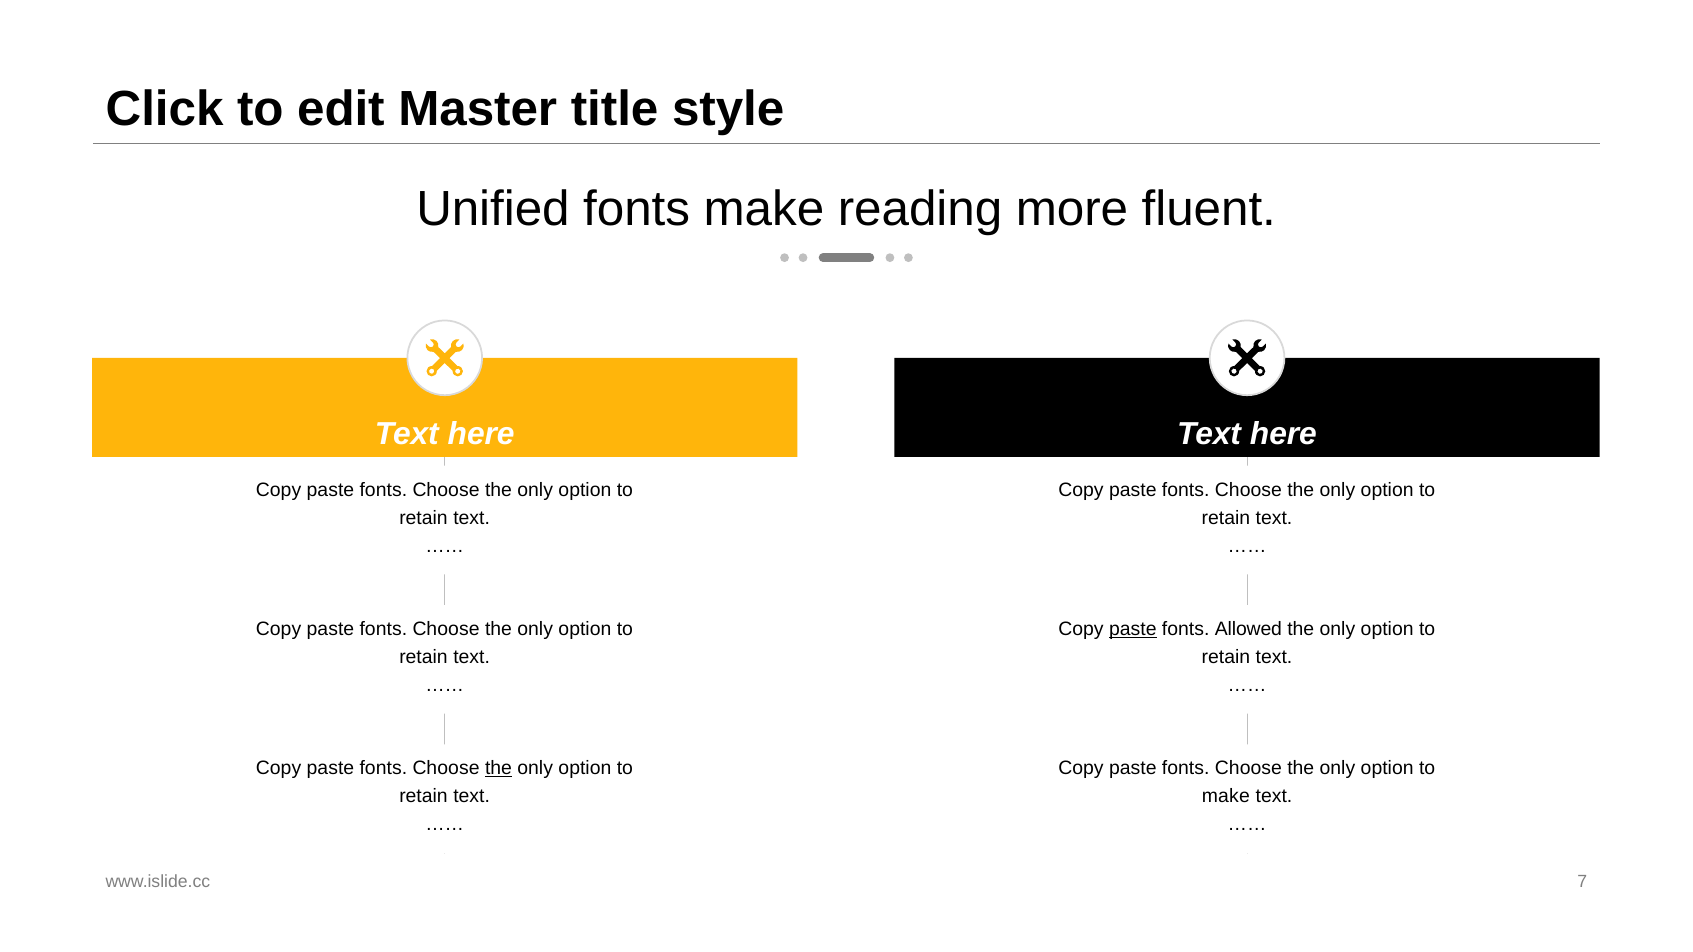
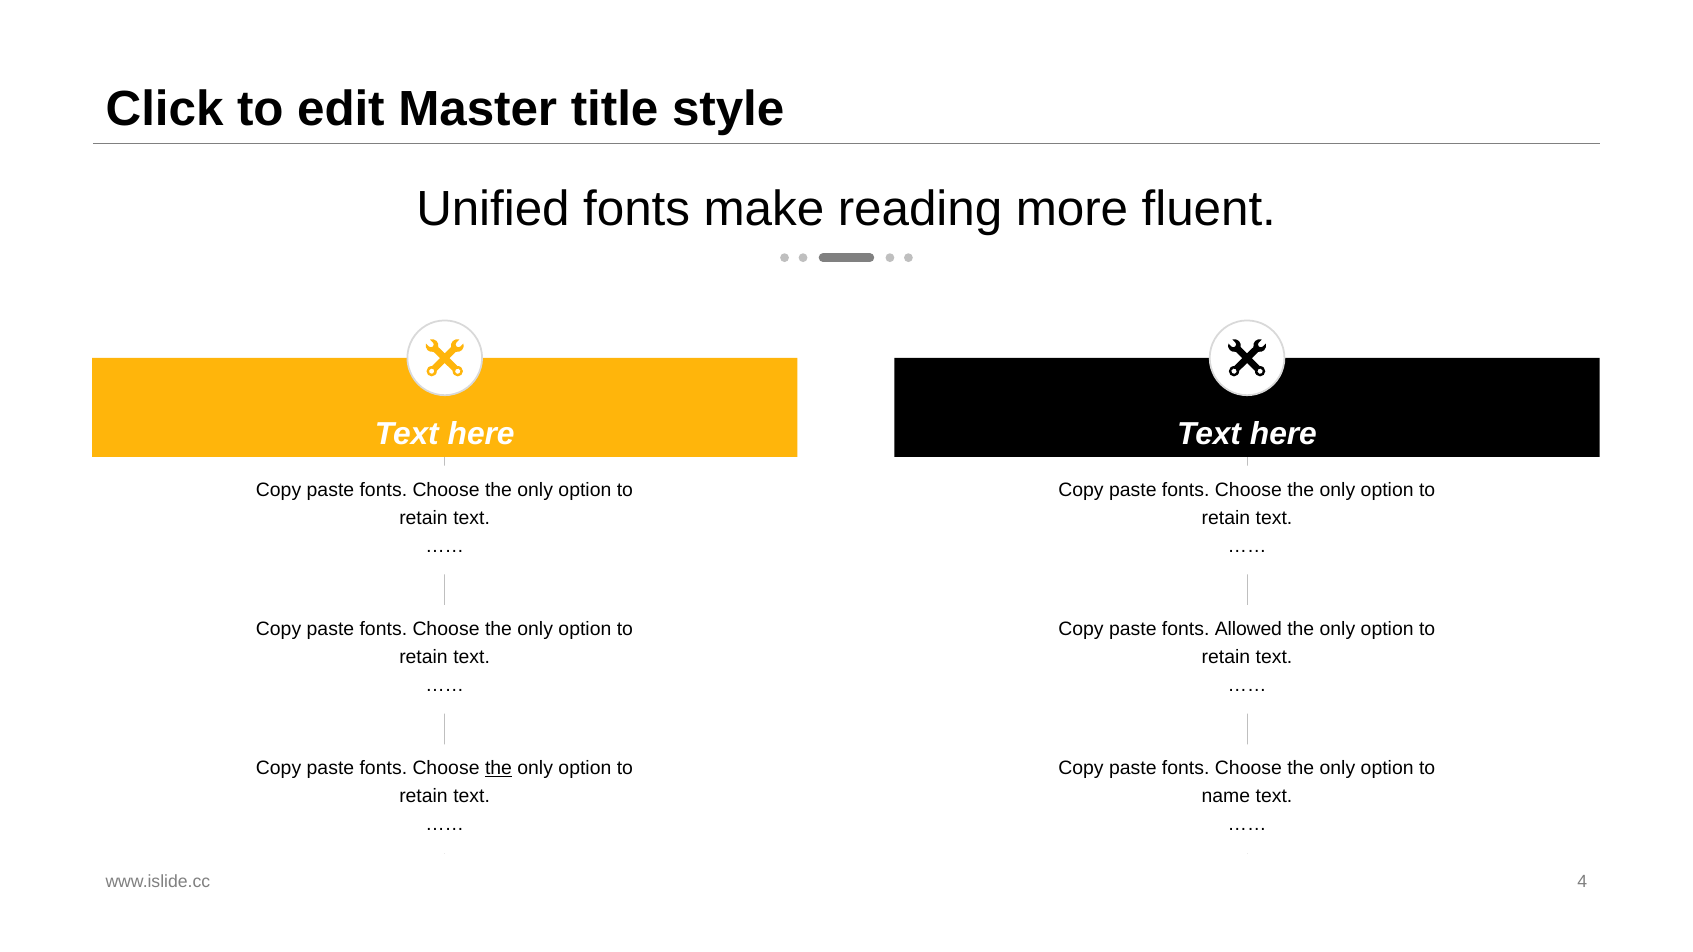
paste at (1133, 629) underline: present -> none
make at (1226, 797): make -> name
7: 7 -> 4
